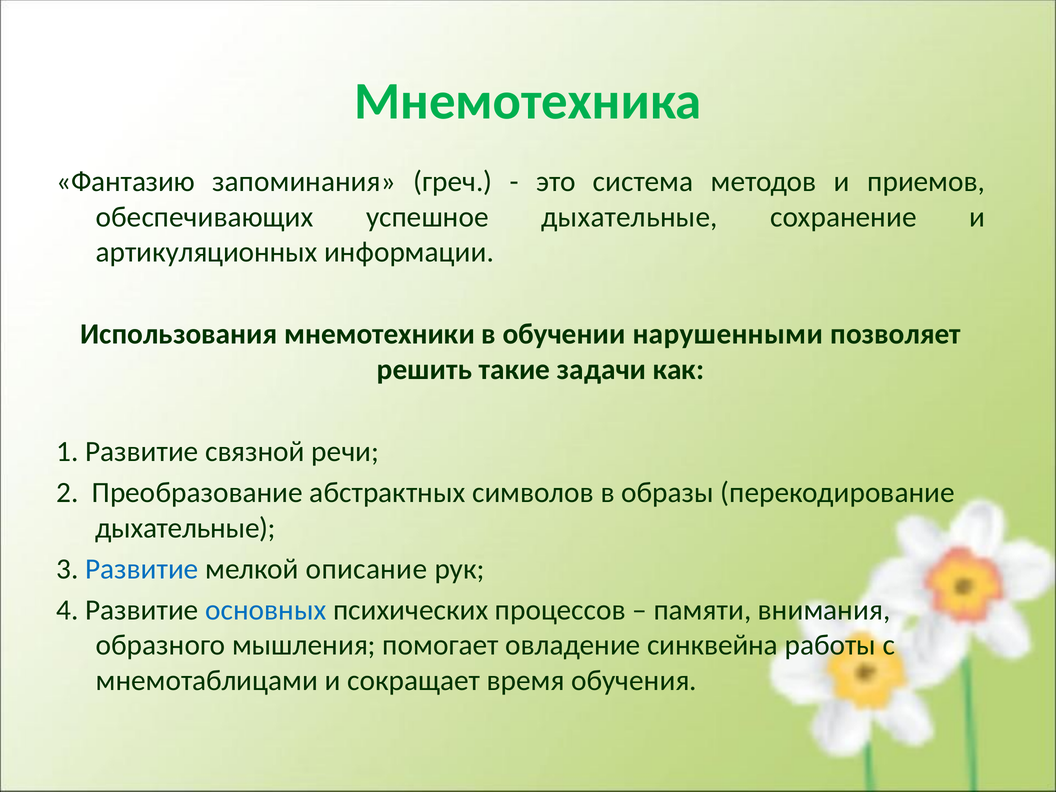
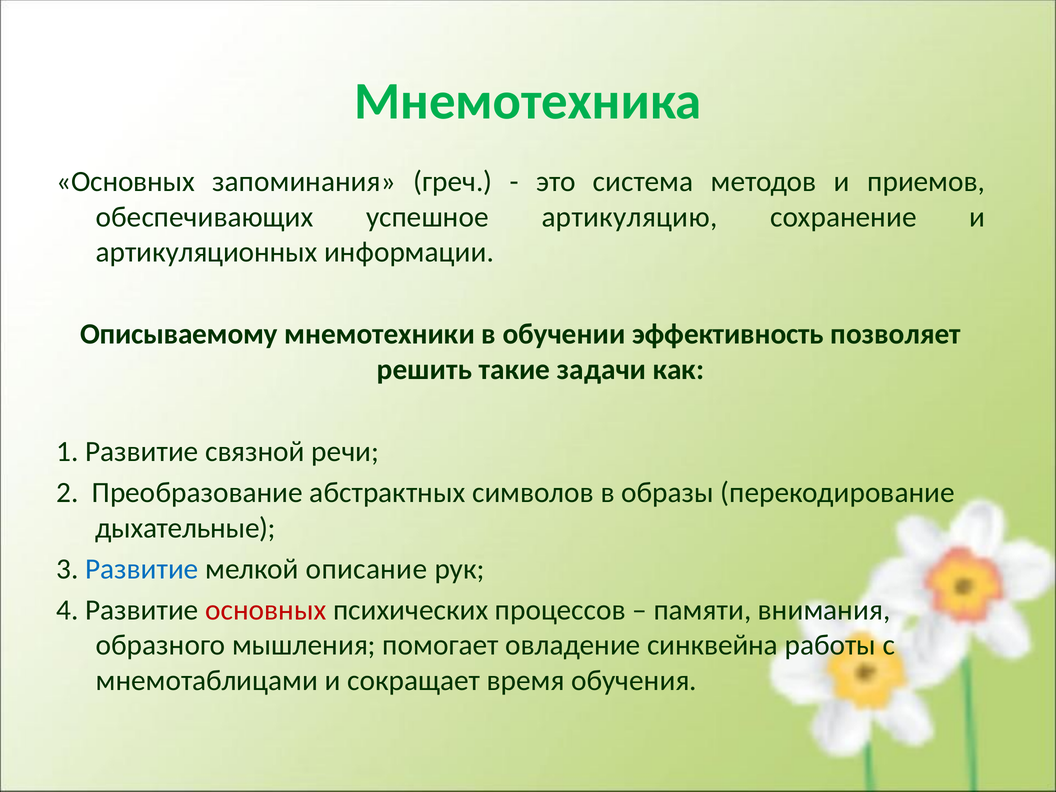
Фантазию at (126, 182): Фантазию -> Основных
успешное дыхательные: дыхательные -> артикуляцию
Использования: Использования -> Описываемому
нарушенными: нарушенными -> эффективность
основных at (266, 610) colour: blue -> red
